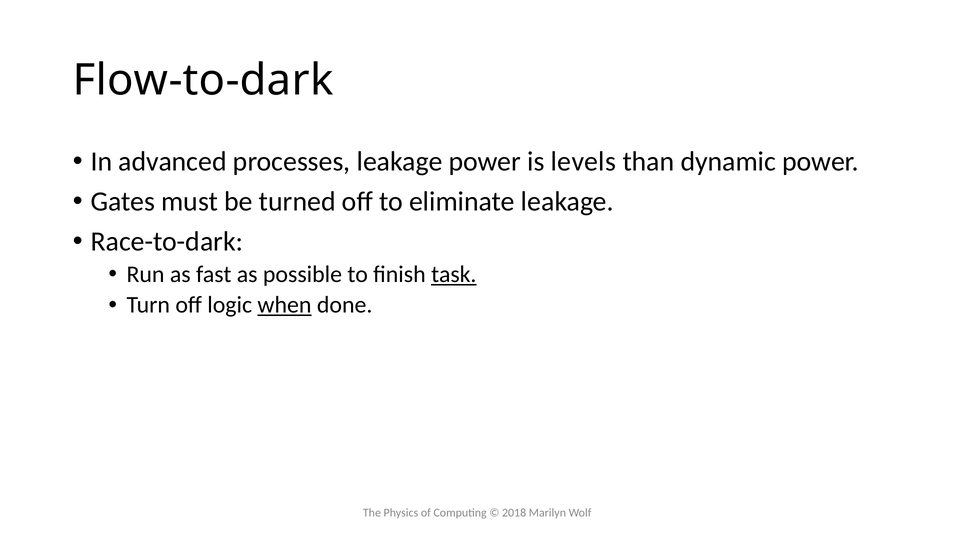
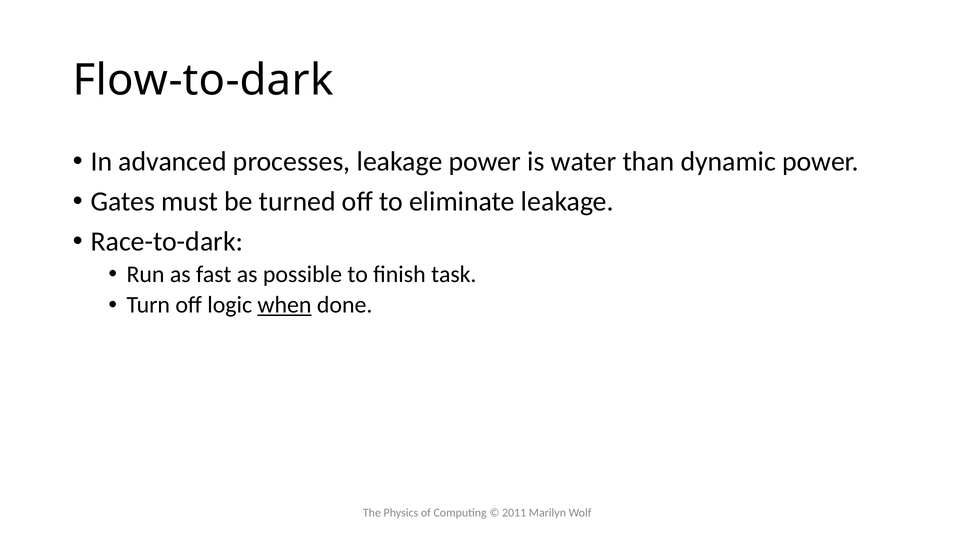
levels: levels -> water
task underline: present -> none
2018: 2018 -> 2011
